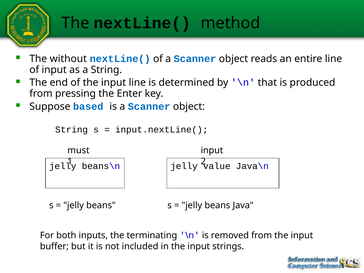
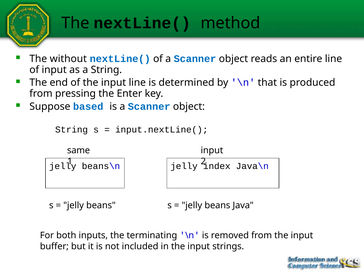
must: must -> same
value: value -> index
